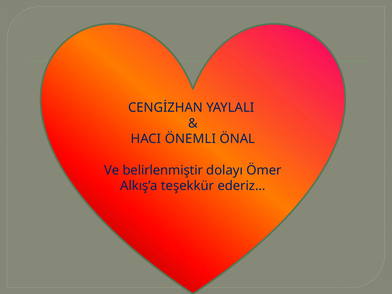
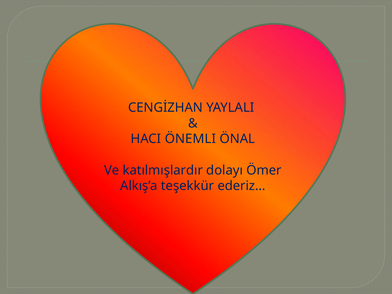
belirlenmiştir: belirlenmiştir -> katılmışlardır
